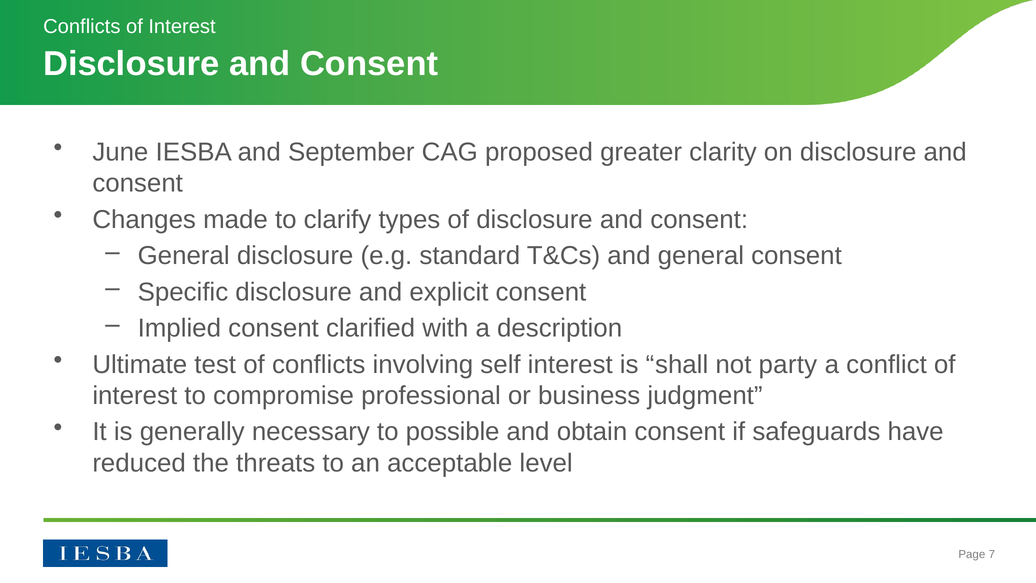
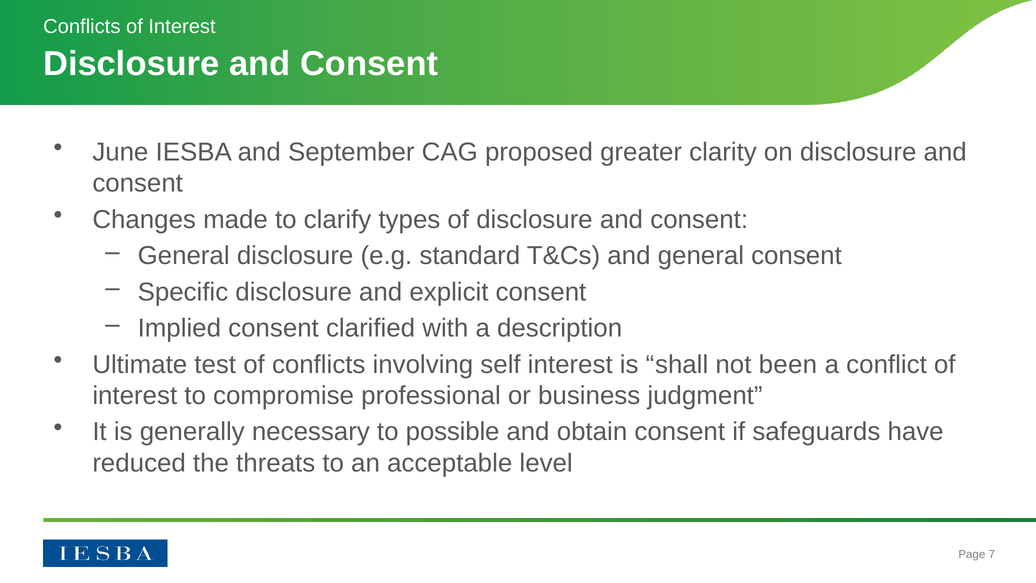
party: party -> been
